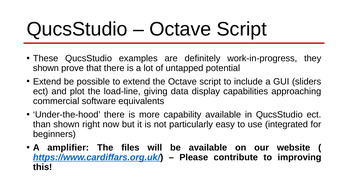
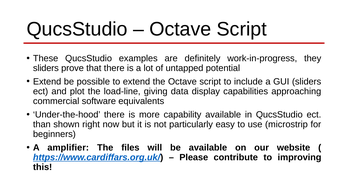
shown at (46, 68): shown -> sliders
integrated: integrated -> microstrip
